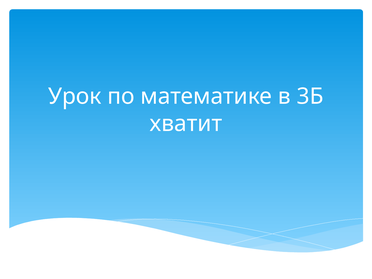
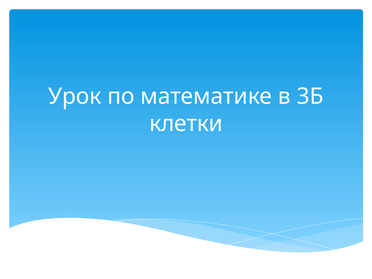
хватит: хватит -> клетки
